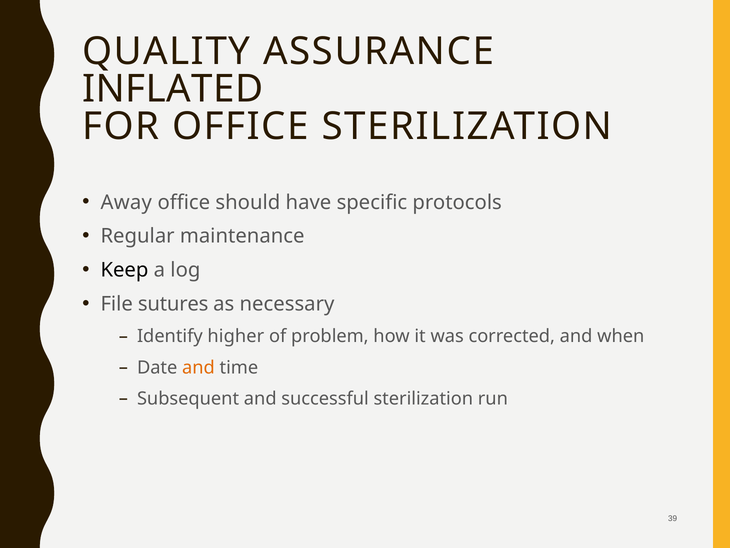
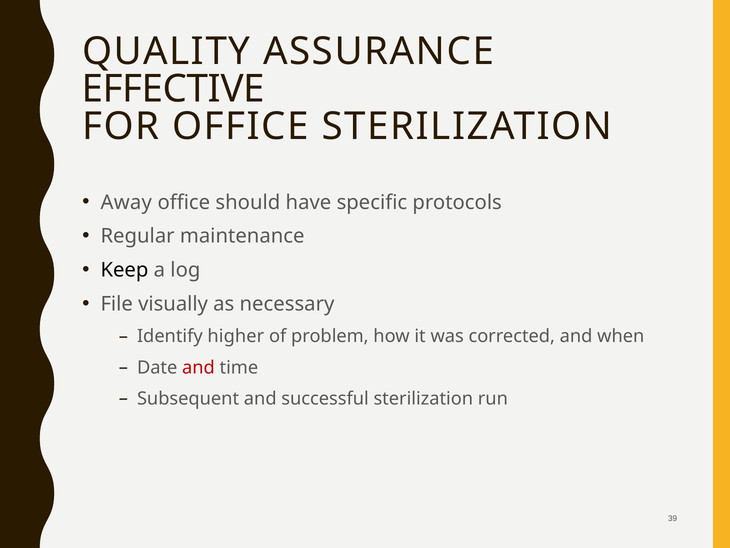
INFLATED: INFLATED -> EFFECTIVE
sutures: sutures -> visually
and at (198, 367) colour: orange -> red
